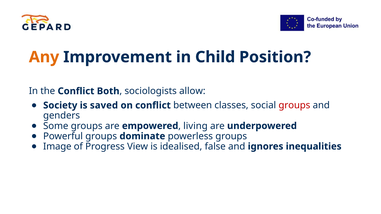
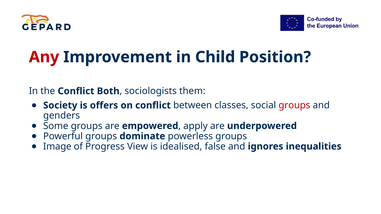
Any colour: orange -> red
allow: allow -> them
saved: saved -> offers
living: living -> apply
